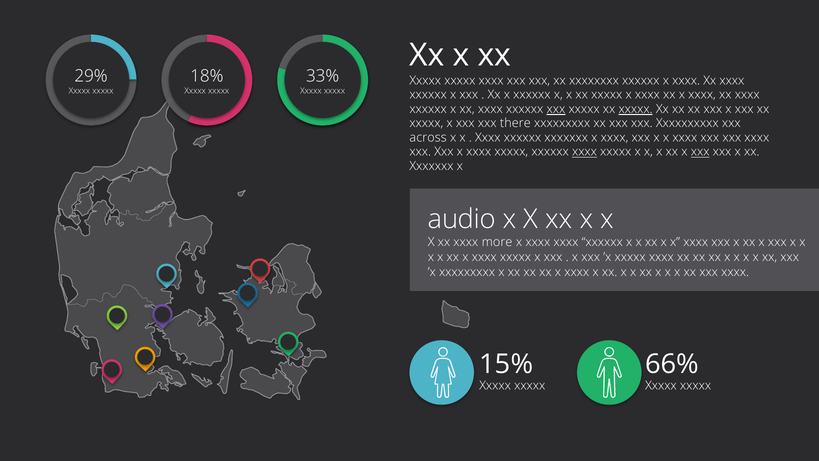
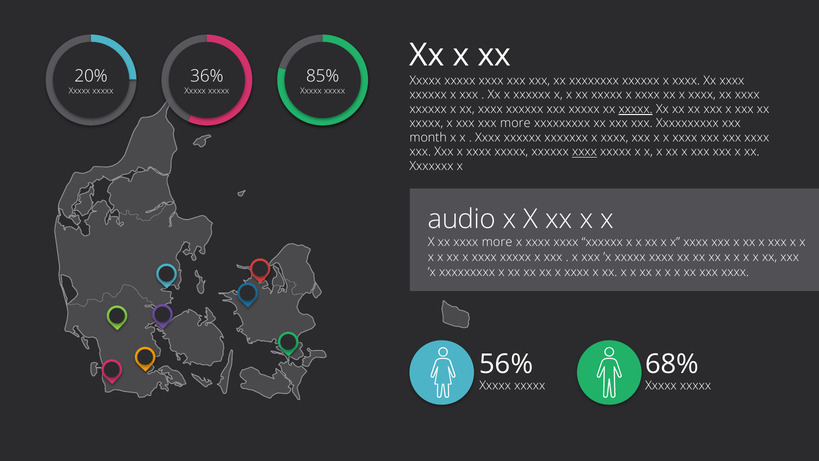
29%: 29% -> 20%
18%: 18% -> 36%
33%: 33% -> 85%
xxx at (556, 109) underline: present -> none
xxx there: there -> more
across: across -> month
xxx at (700, 152) underline: present -> none
15%: 15% -> 56%
66%: 66% -> 68%
